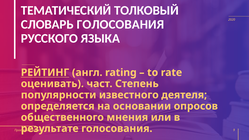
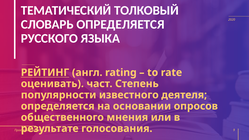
СЛОВАРЬ ГОЛОСОВАНИЯ: ГОЛОСОВАНИЯ -> ОПРЕДЕЛЯЕТСЯ
